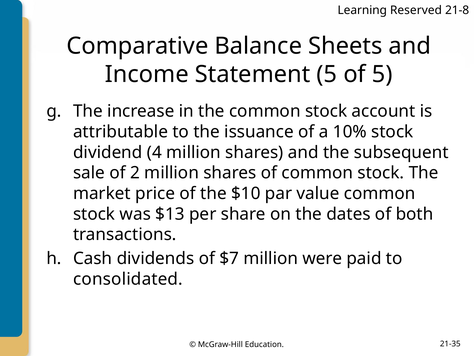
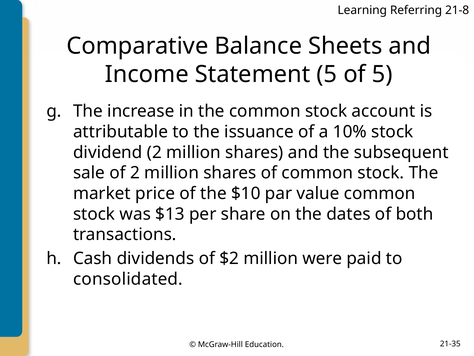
Reserved: Reserved -> Referring
dividend 4: 4 -> 2
$7: $7 -> $2
